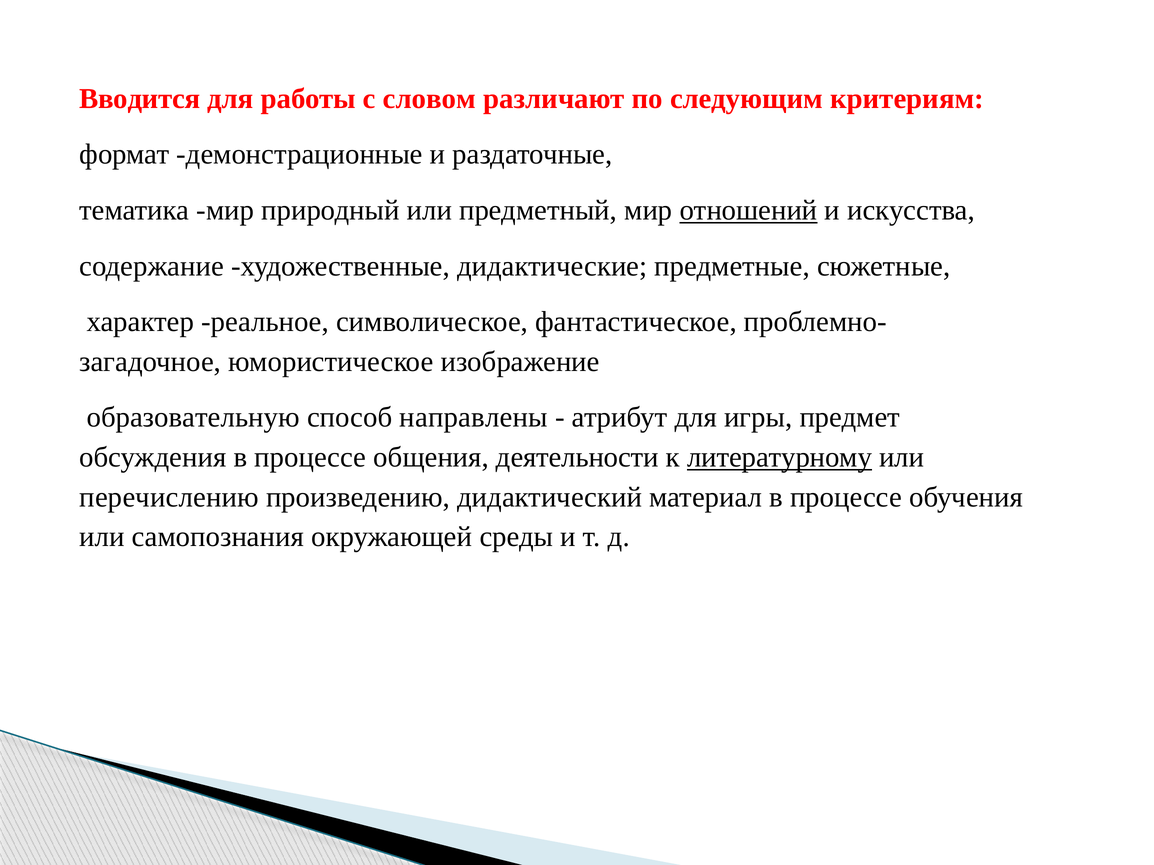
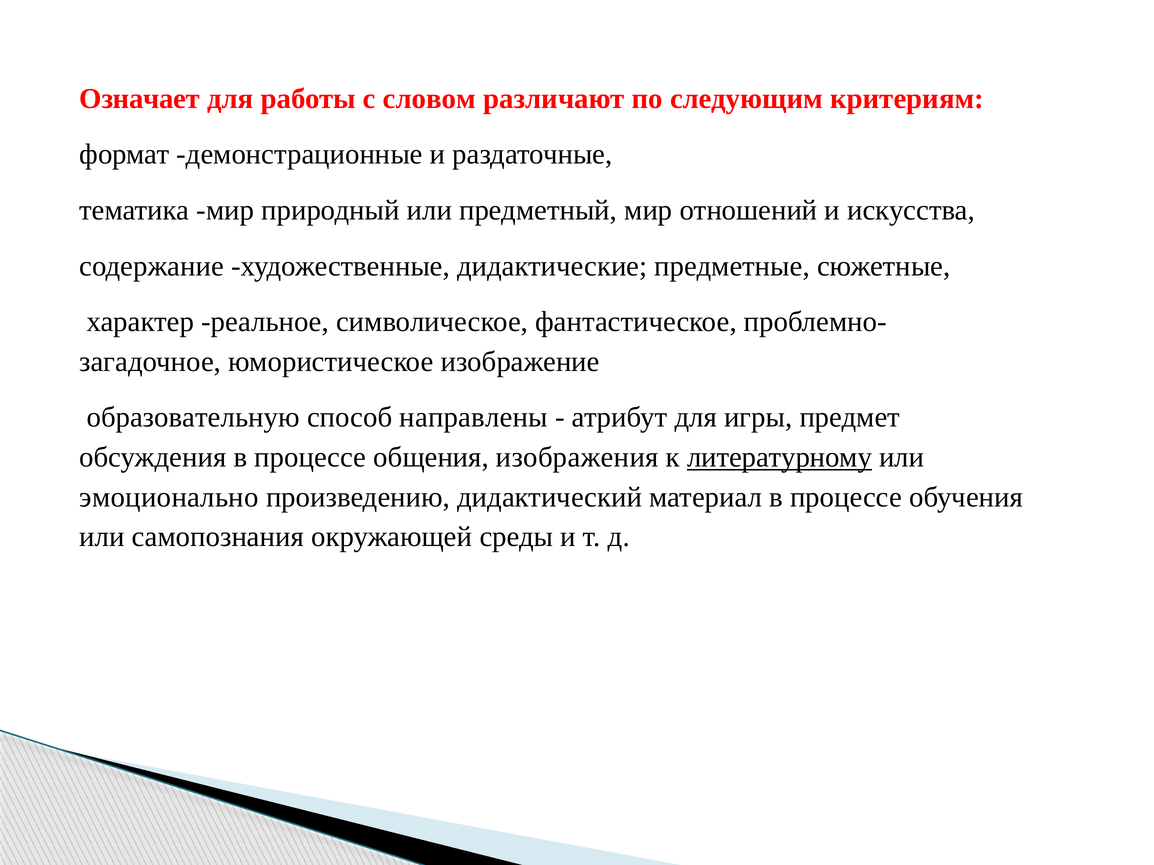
Вводится: Вводится -> Означает
отношений underline: present -> none
деятельности: деятельности -> изображения
перечислению: перечислению -> эмоционально
